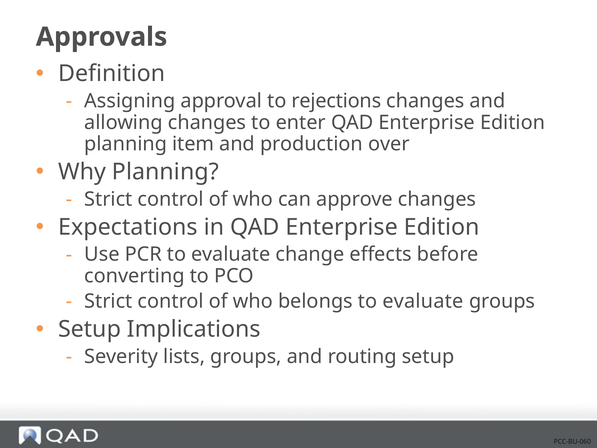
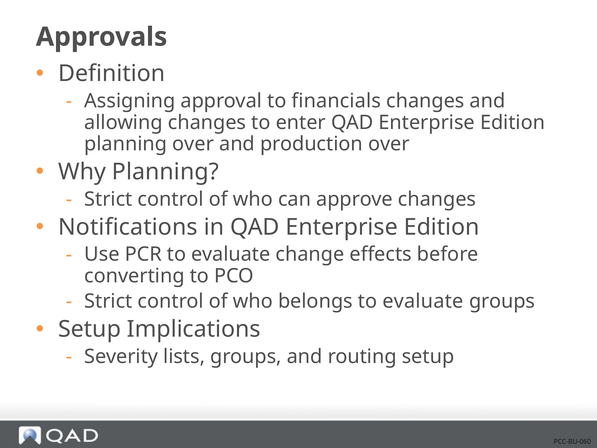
rejections: rejections -> financials
planning item: item -> over
Expectations: Expectations -> Notifications
